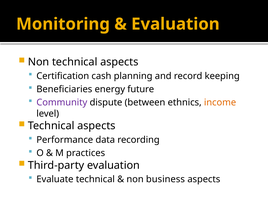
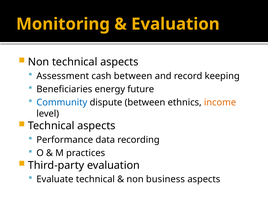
Certification: Certification -> Assessment
cash planning: planning -> between
Community colour: purple -> blue
